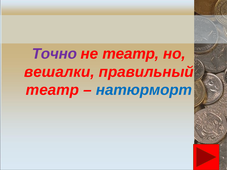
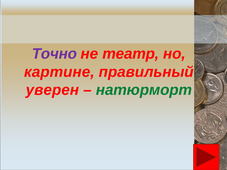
вешалки: вешалки -> картине
театр at (52, 90): театр -> уверен
натюрморт colour: blue -> green
